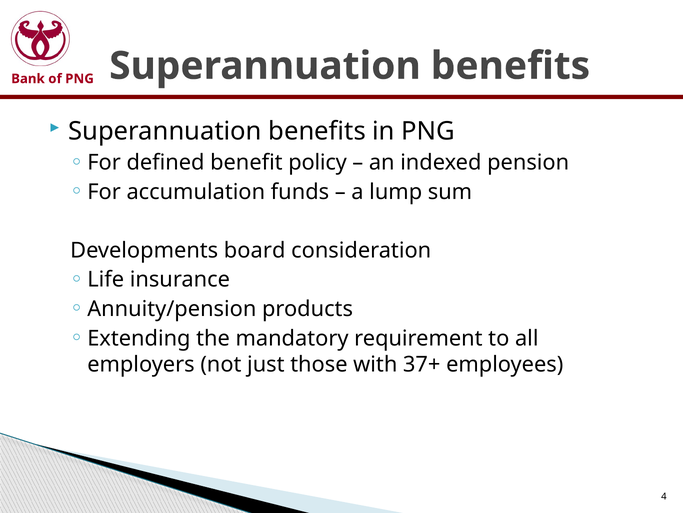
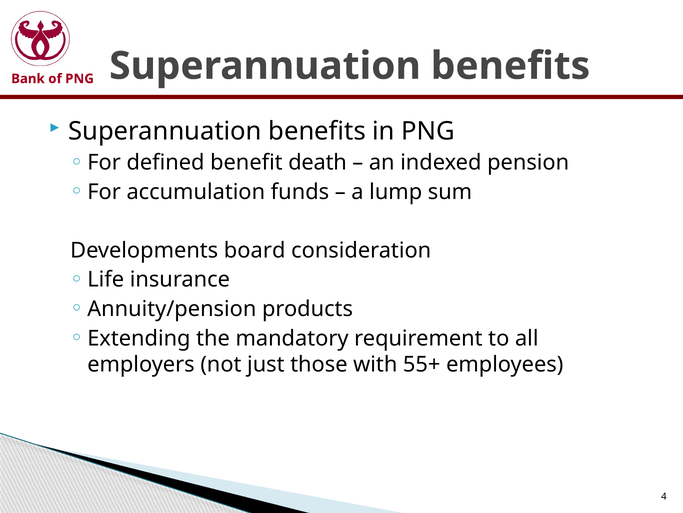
policy: policy -> death
37+: 37+ -> 55+
